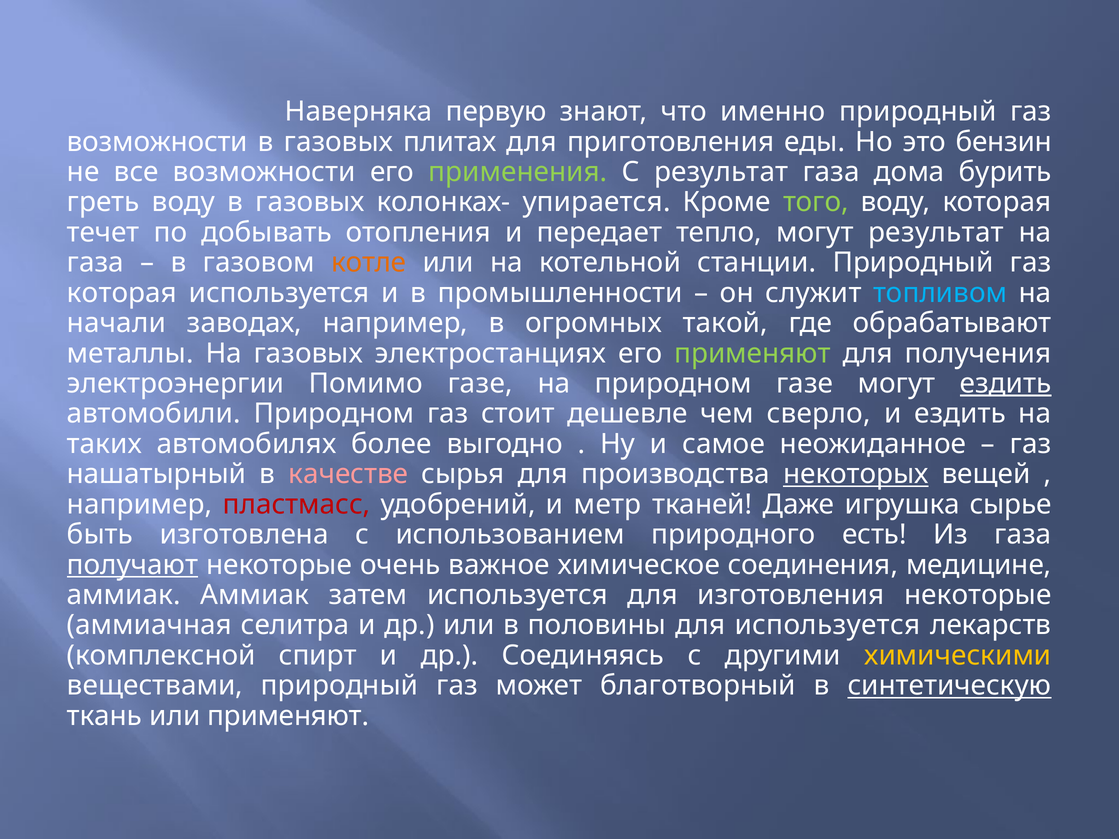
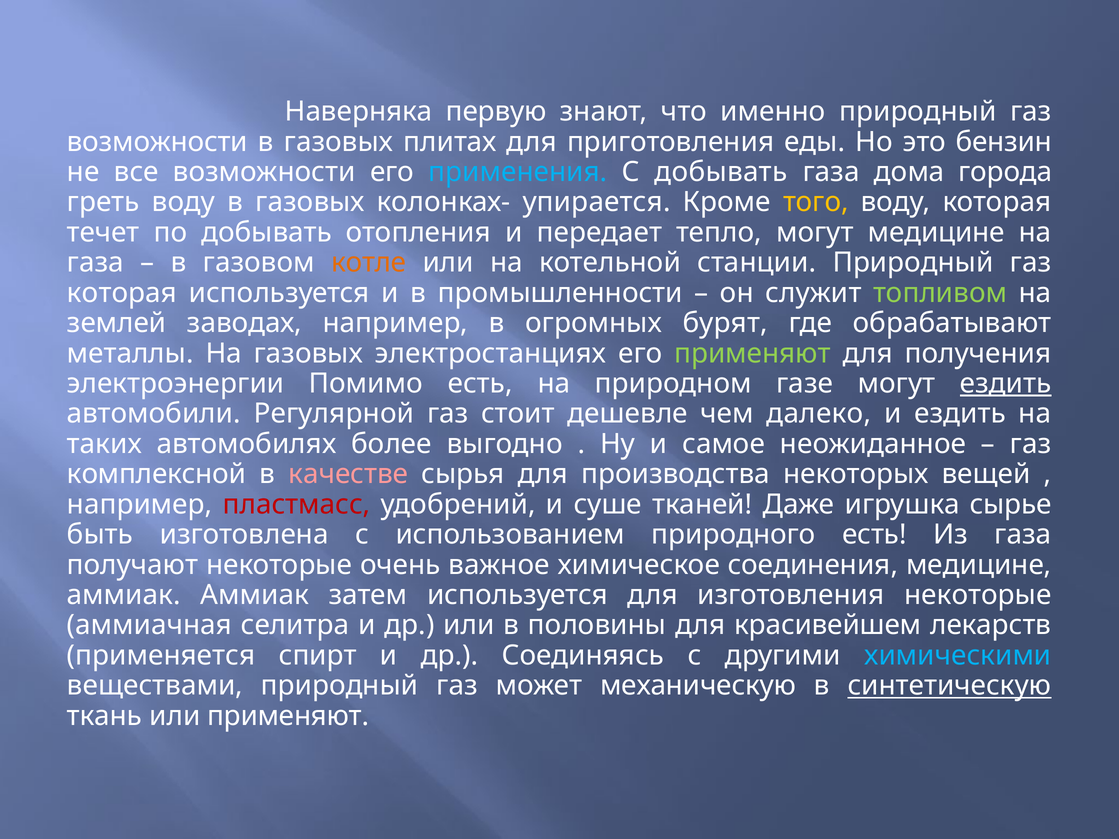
применения colour: light green -> light blue
С результат: результат -> добывать
бурить: бурить -> города
того colour: light green -> yellow
могут результат: результат -> медицине
топливом colour: light blue -> light green
начали: начали -> землей
такой: такой -> бурят
Помимо газе: газе -> есть
автомобили Природном: Природном -> Регулярной
сверло: сверло -> далеко
нашатырный: нашатырный -> комплексной
некоторых underline: present -> none
метр: метр -> суше
получают underline: present -> none
для используется: используется -> красивейшем
комплексной: комплексной -> применяется
химическими colour: yellow -> light blue
благотворный: благотворный -> механическую
